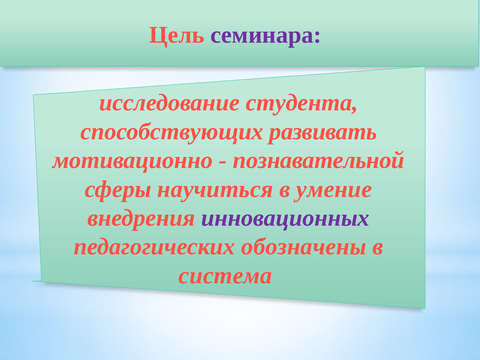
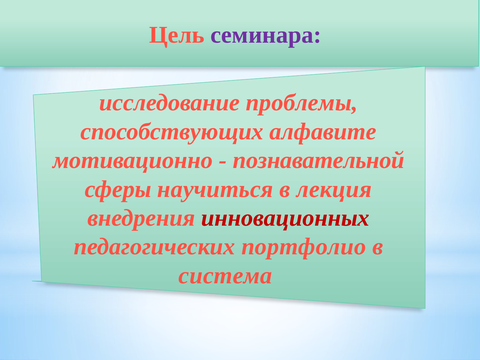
студента: студента -> проблемы
развивать: развивать -> алфавите
умение: умение -> лекция
инновационных colour: purple -> red
обозначены: обозначены -> портфолио
